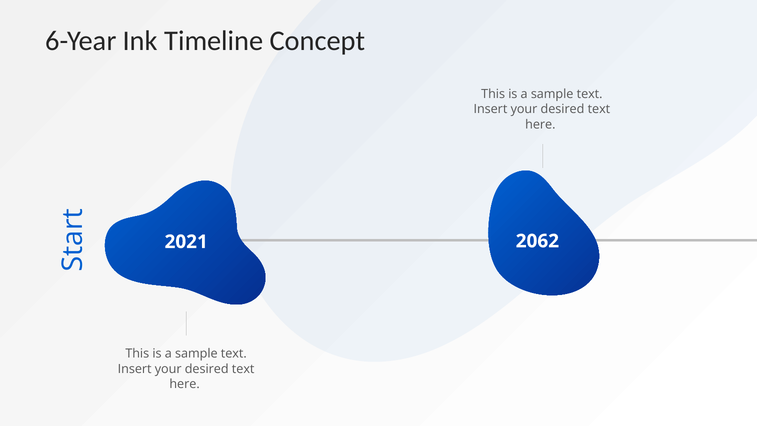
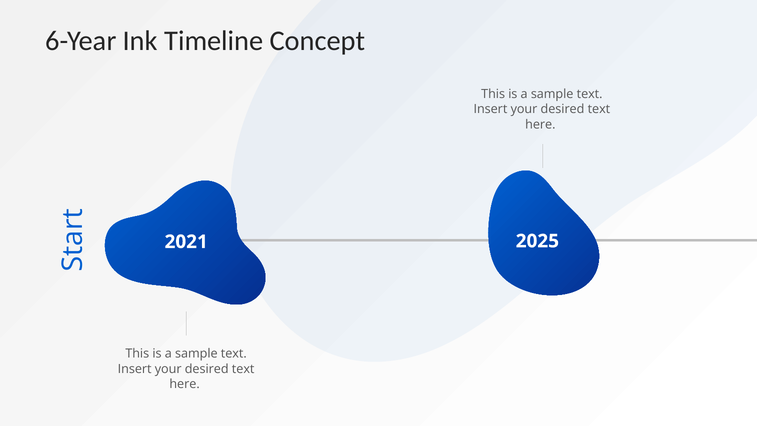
2062: 2062 -> 2025
